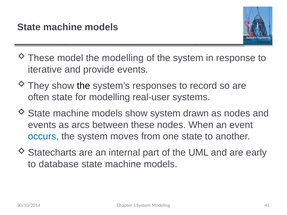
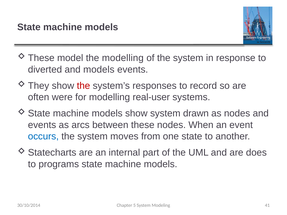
iterative: iterative -> diverted
and provide: provide -> models
the at (83, 86) colour: black -> red
often state: state -> were
early: early -> does
database: database -> programs
